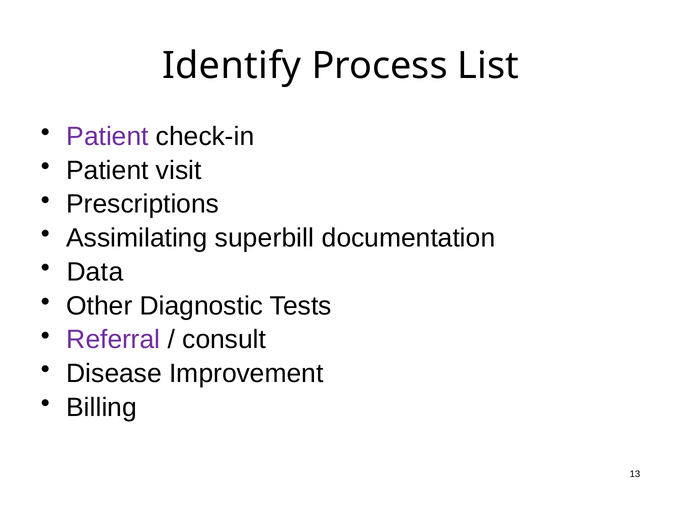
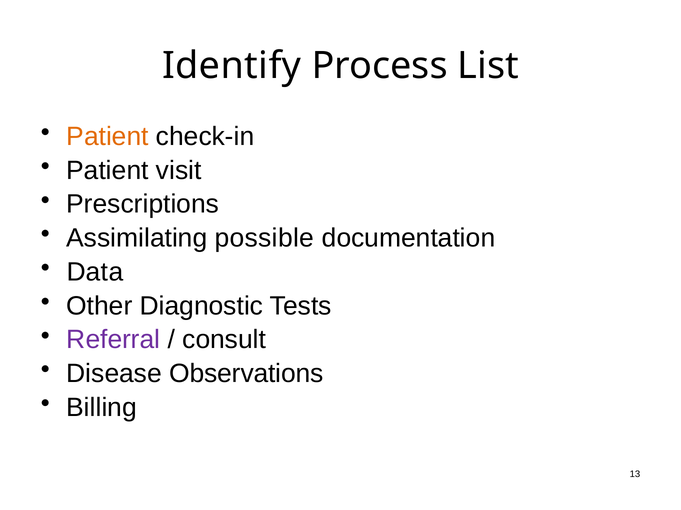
Patient at (108, 137) colour: purple -> orange
superbill: superbill -> possible
Improvement: Improvement -> Observations
